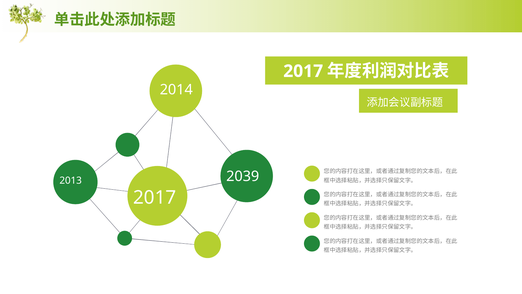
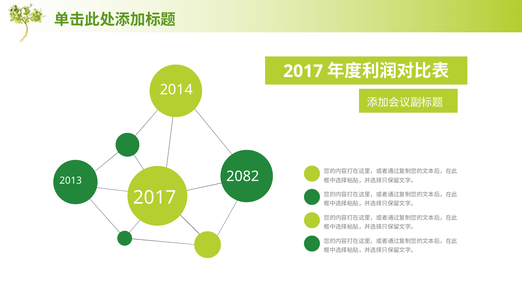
2039: 2039 -> 2082
